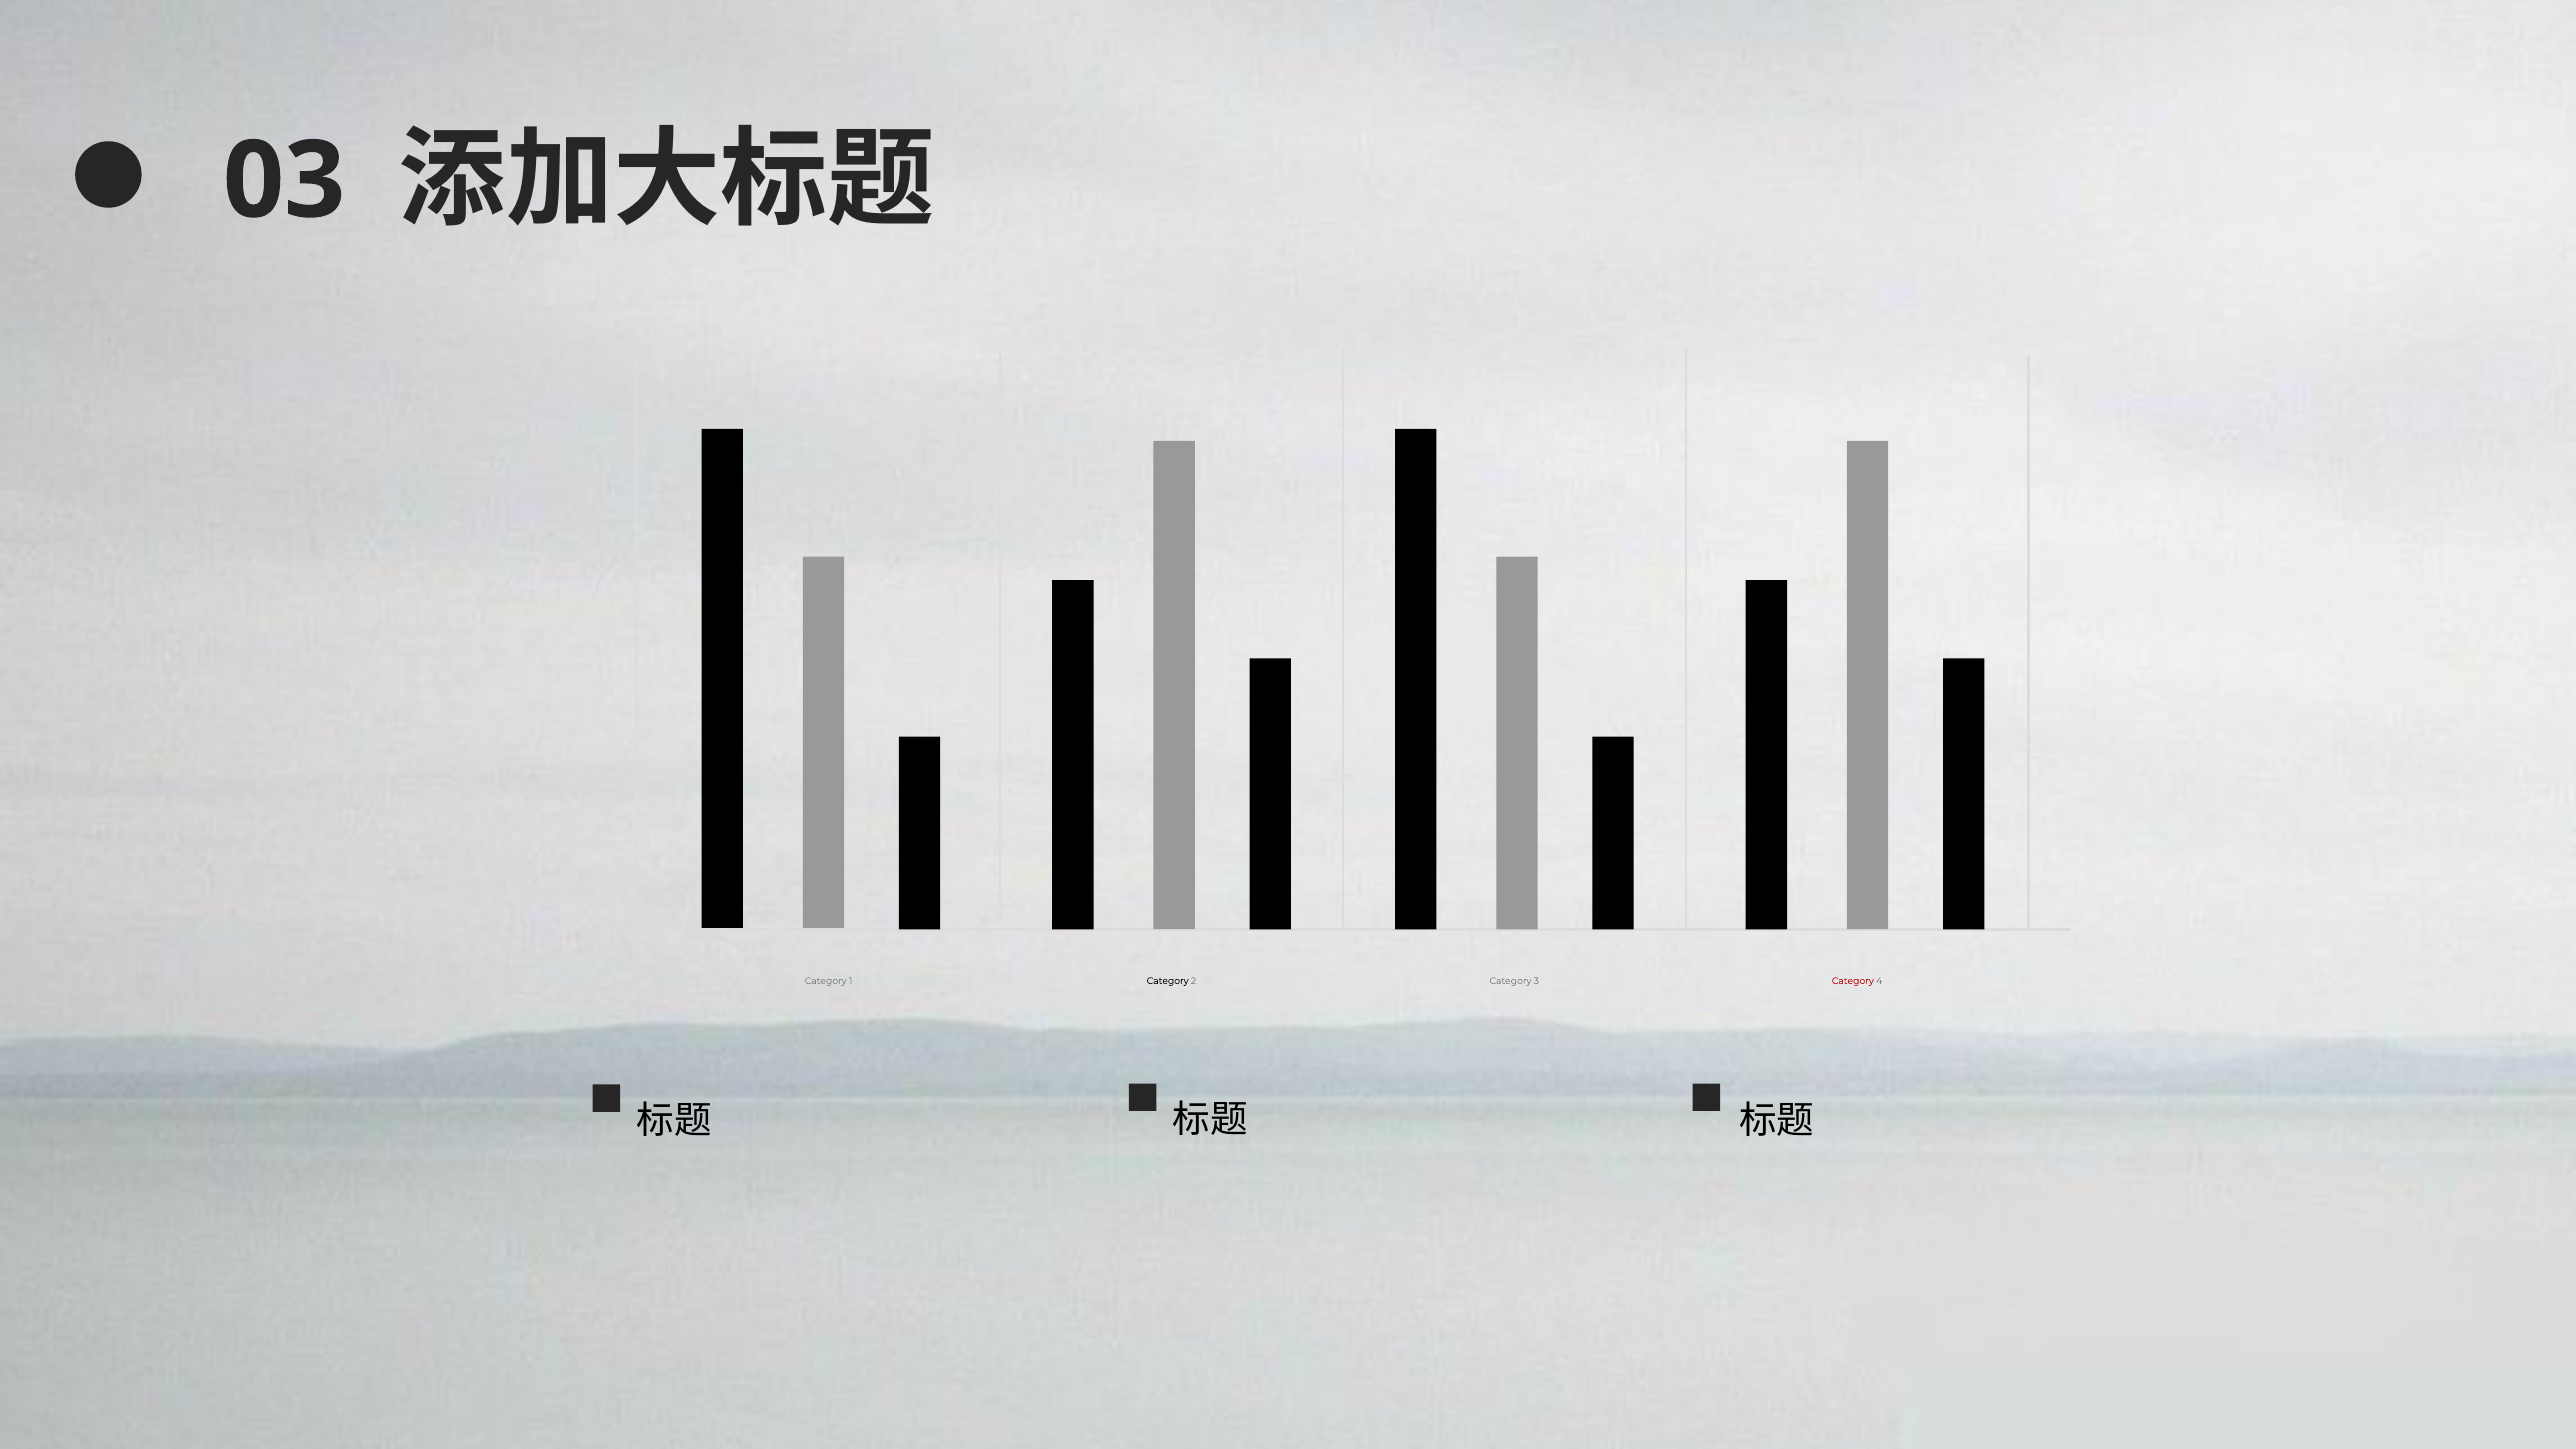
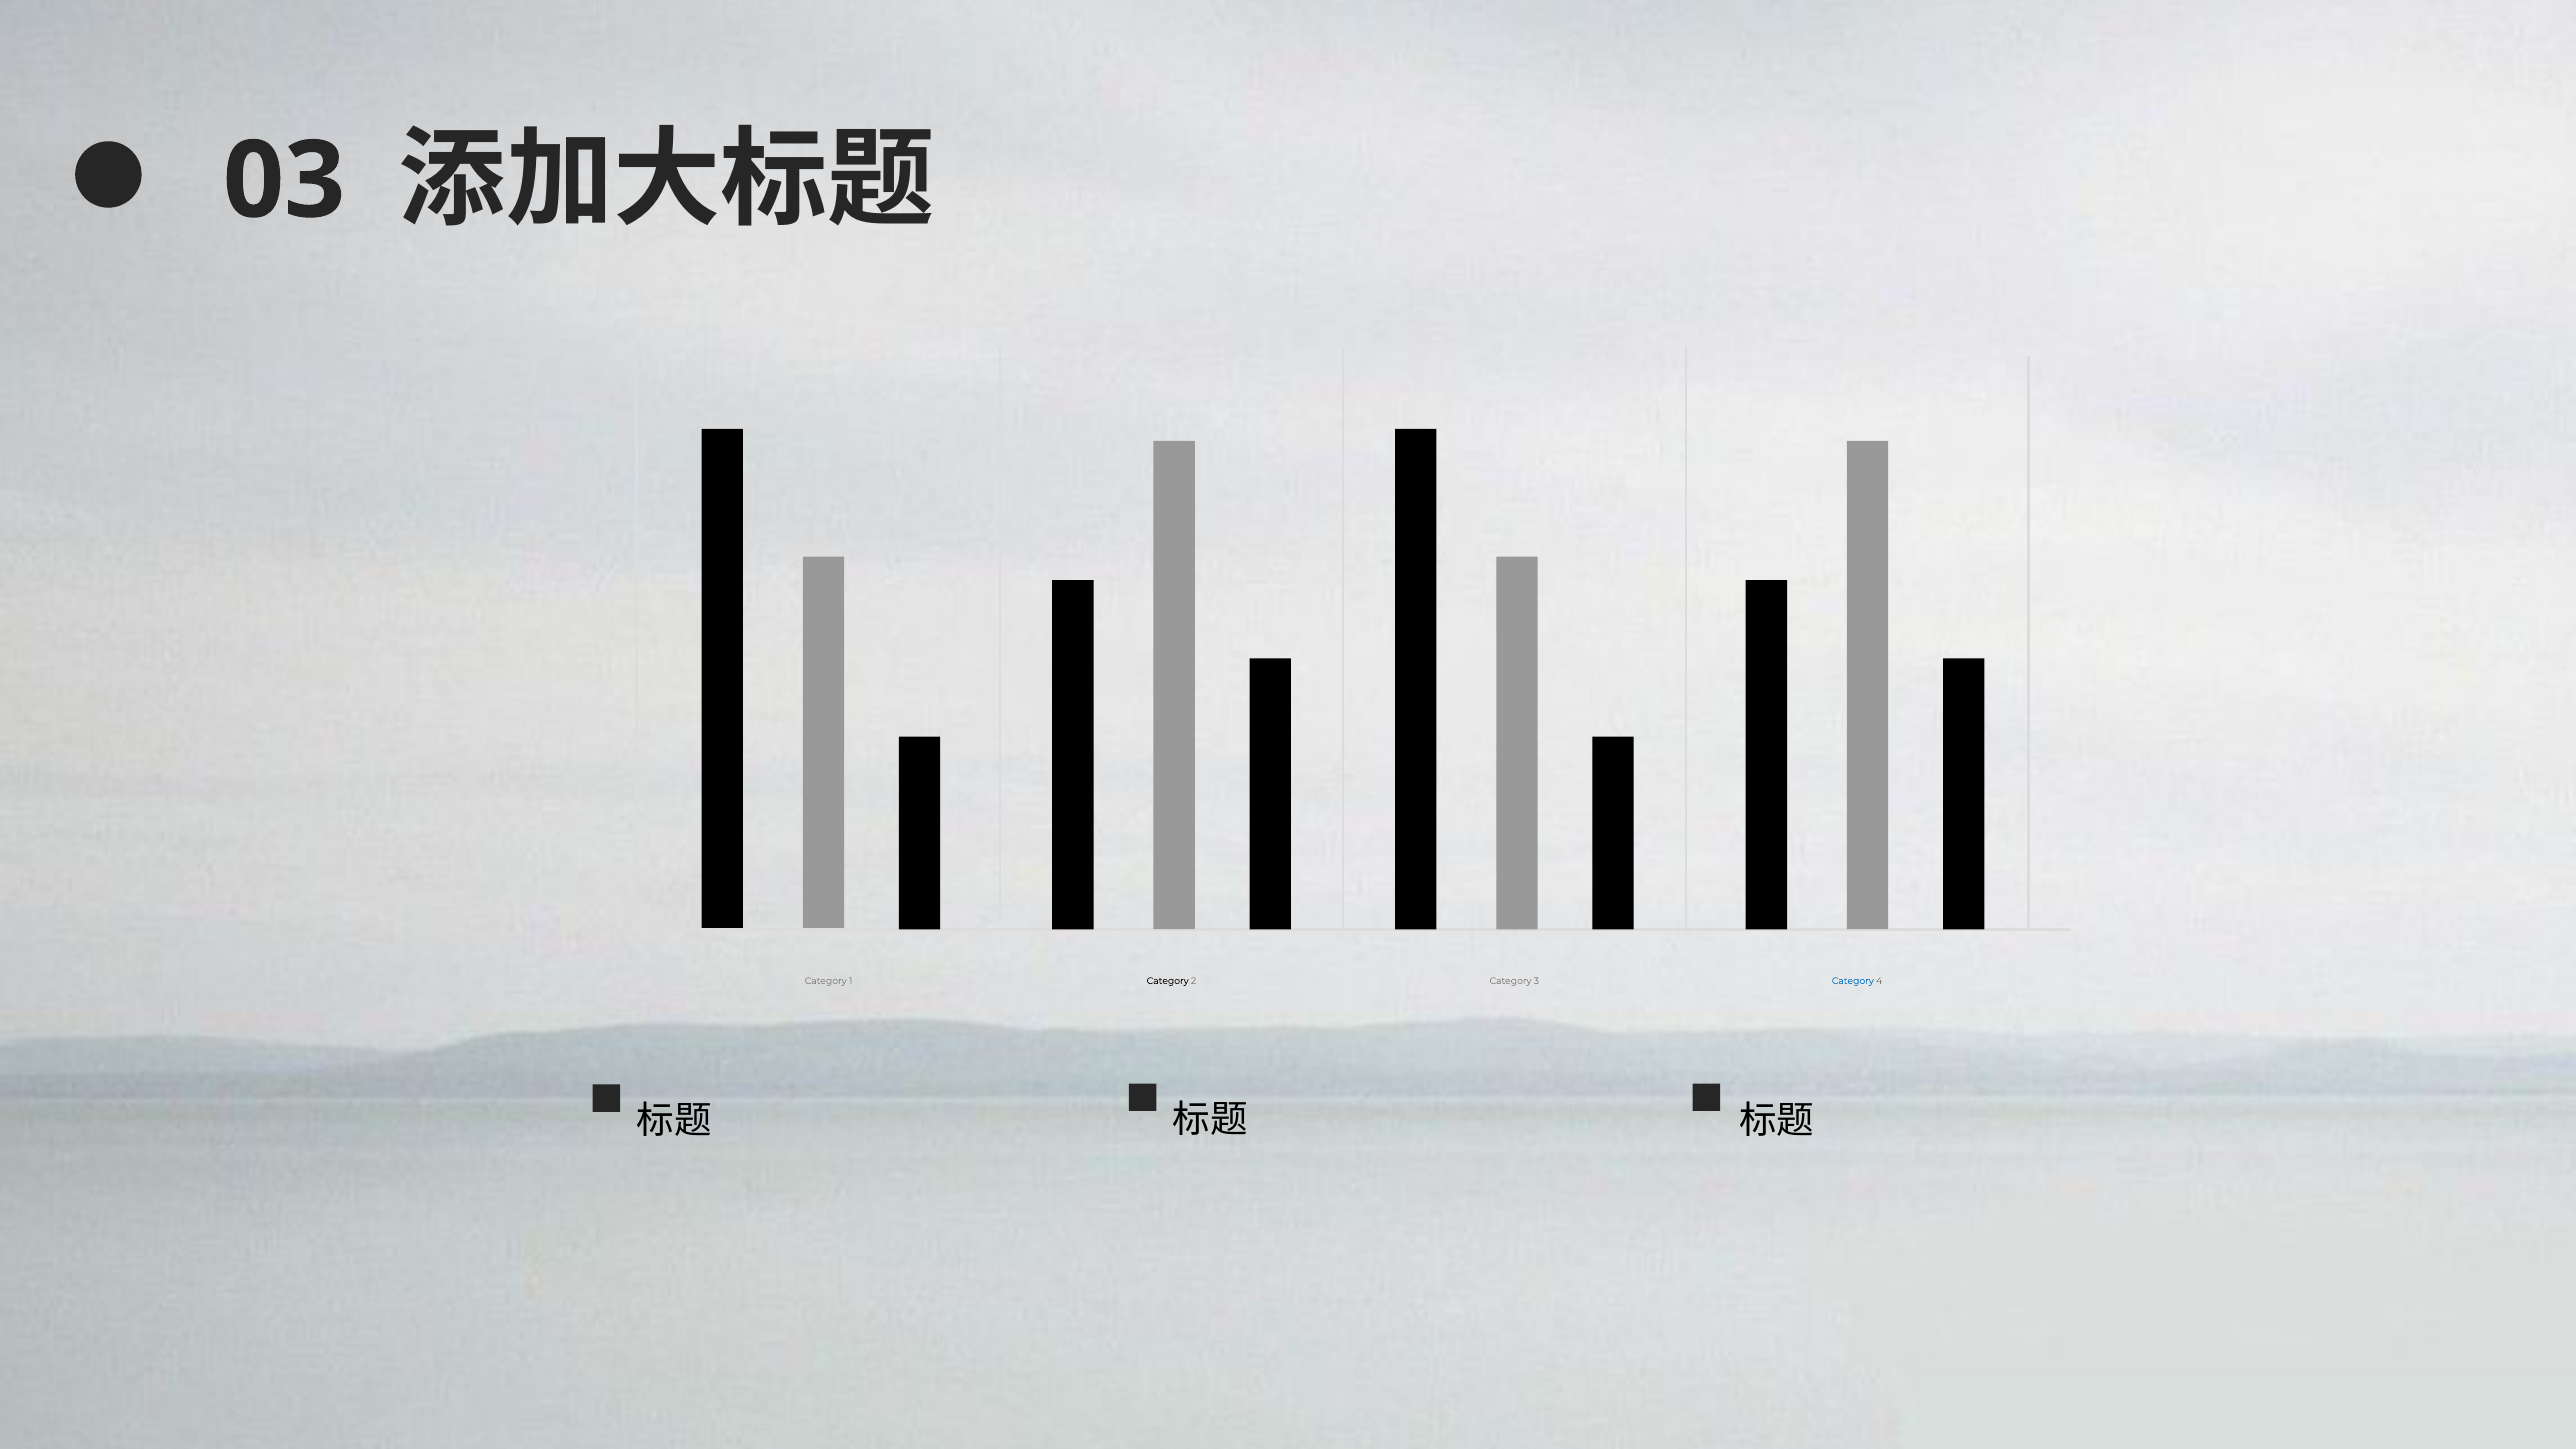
Category at (1853, 981) colour: red -> blue
